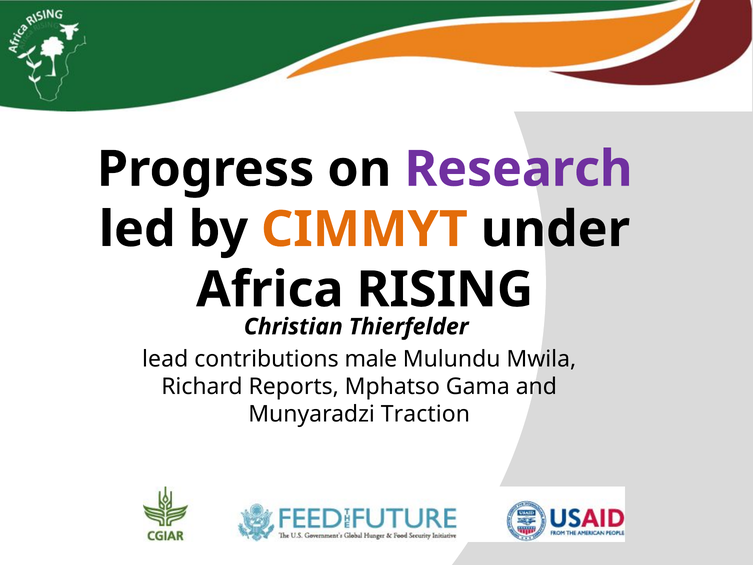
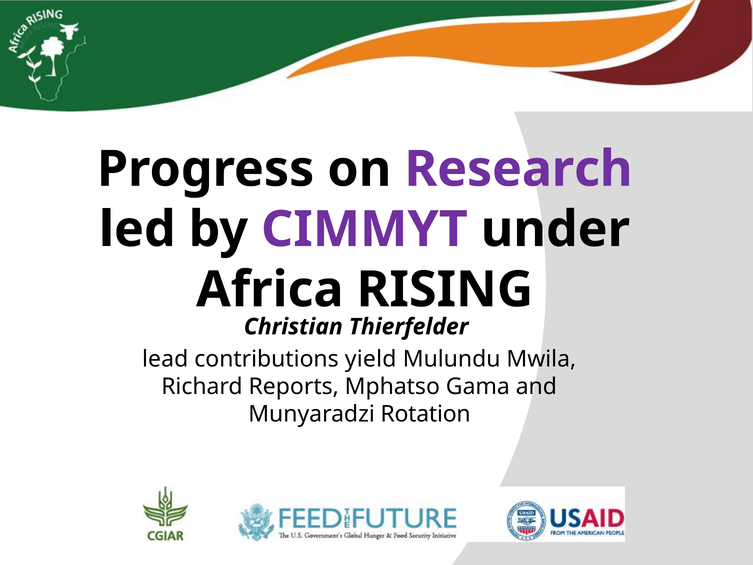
CIMMYT colour: orange -> purple
male: male -> yield
Traction: Traction -> Rotation
